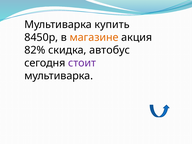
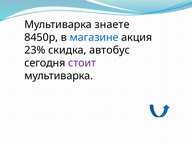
купить: купить -> знаете
магазине colour: orange -> blue
82%: 82% -> 23%
